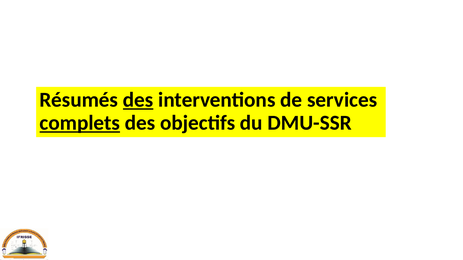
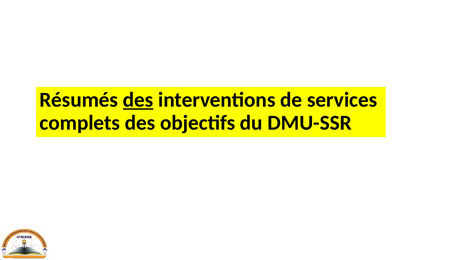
complets underline: present -> none
